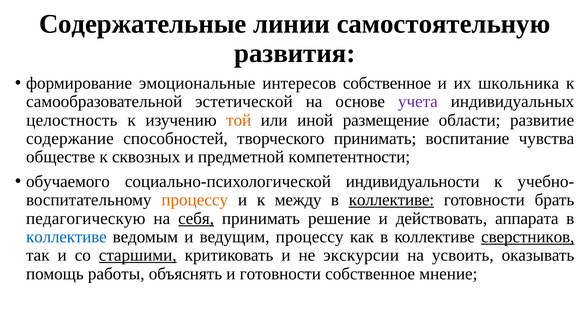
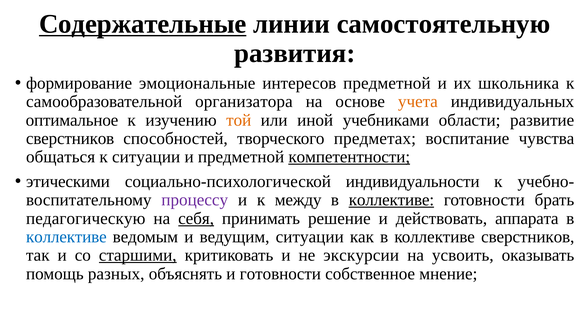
Содержательные underline: none -> present
интересов собственное: собственное -> предметной
эстетической: эстетической -> организатора
учета colour: purple -> orange
целостность: целостность -> оптимальное
размещение: размещение -> учебниками
содержание at (70, 138): содержание -> сверстников
творческого принимать: принимать -> предметах
обществе: обществе -> общаться
к сквозных: сквозных -> ситуации
компетентности underline: none -> present
обучаемого: обучаемого -> этическими
процессу at (195, 200) colour: orange -> purple
ведущим процессу: процессу -> ситуации
сверстников at (528, 237) underline: present -> none
работы: работы -> разных
